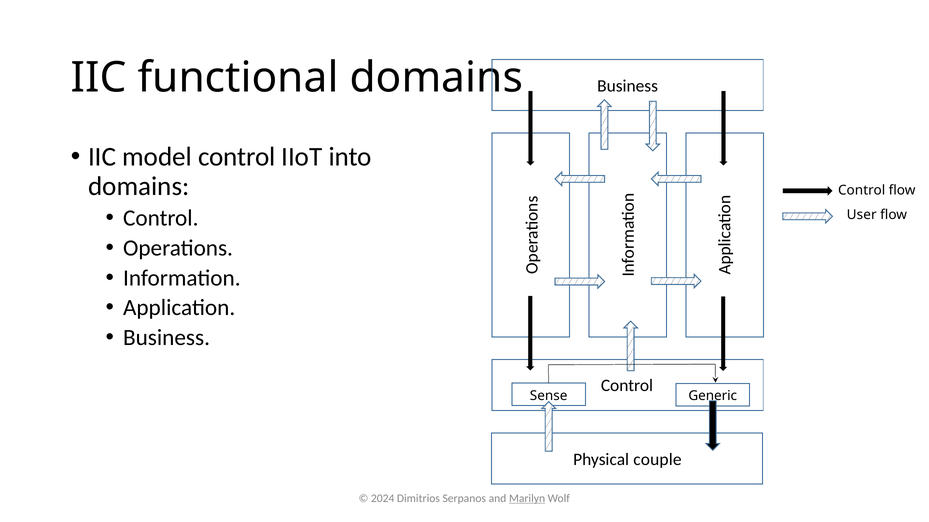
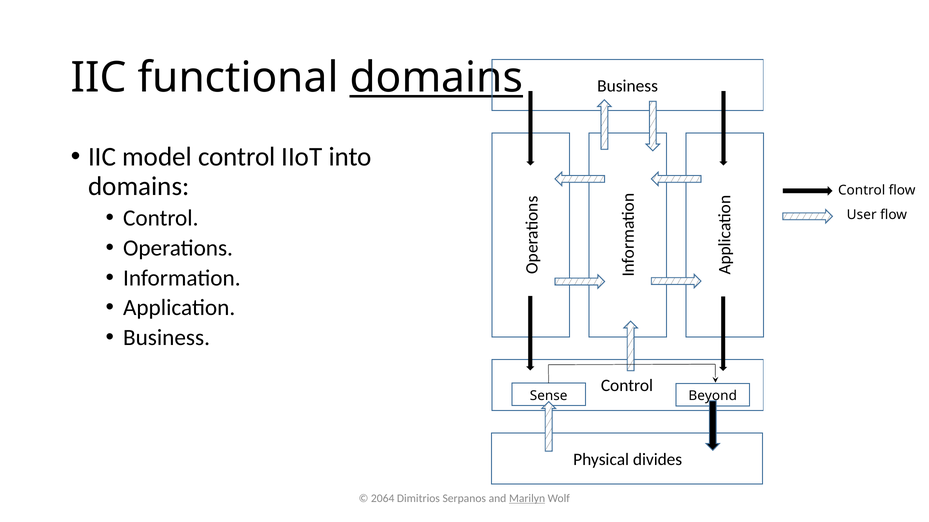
domains at (436, 78) underline: none -> present
Generic: Generic -> Beyond
couple: couple -> divides
2024: 2024 -> 2064
